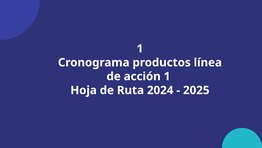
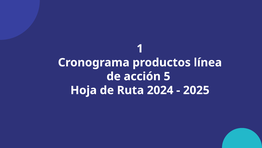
acción 1: 1 -> 5
